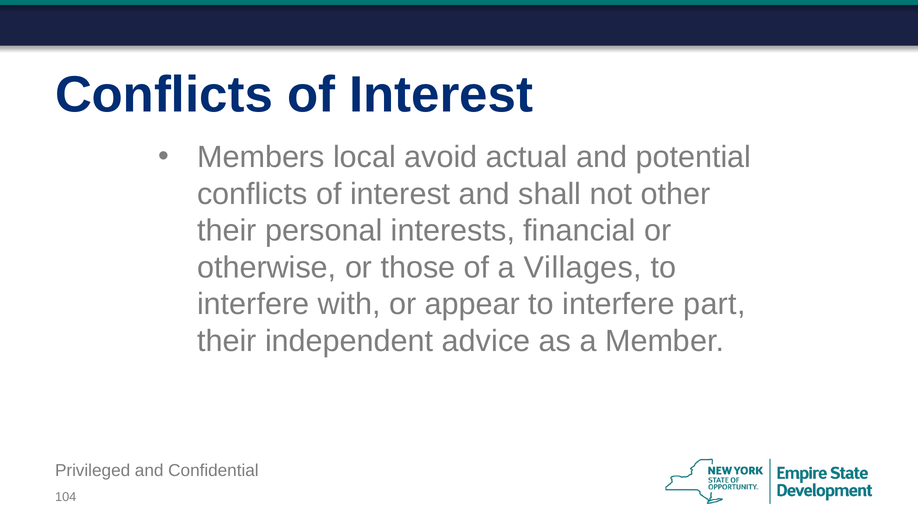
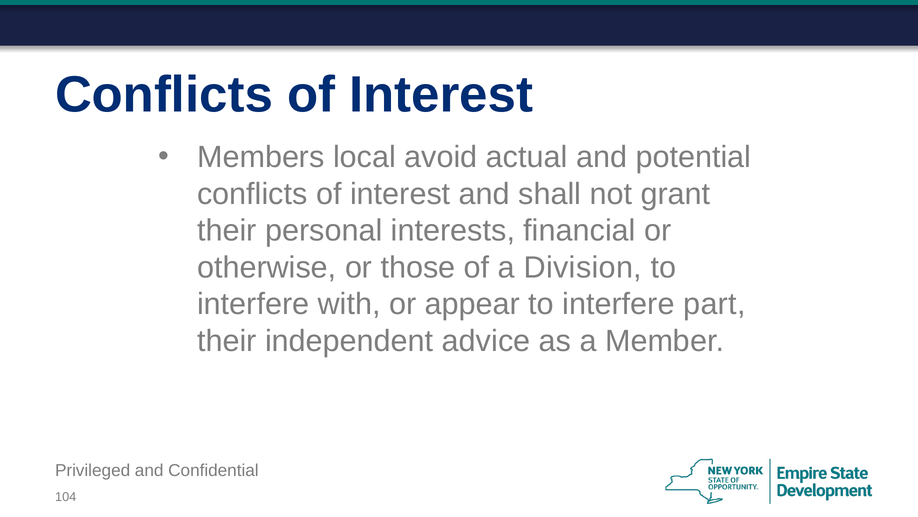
other: other -> grant
Villages: Villages -> Division
